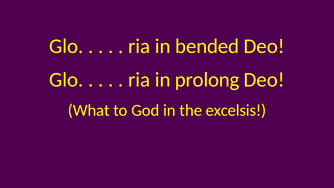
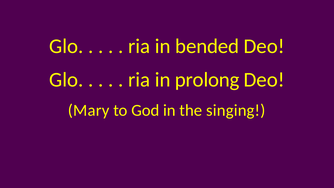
What: What -> Mary
excelsis: excelsis -> singing
